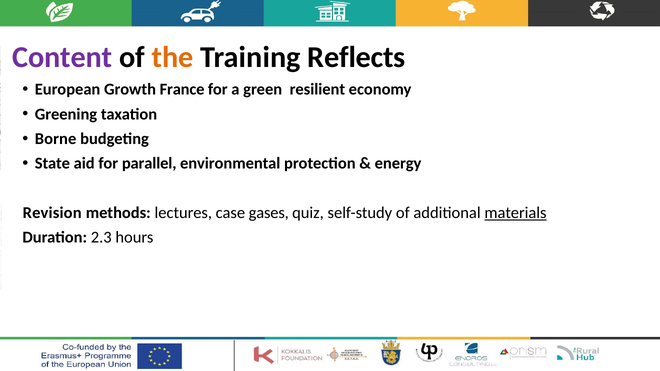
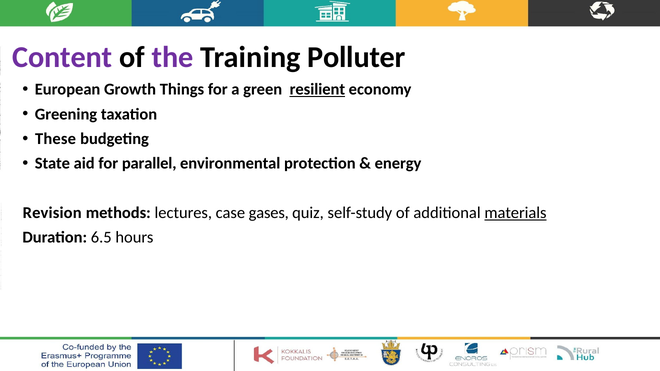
the colour: orange -> purple
Reflects: Reflects -> Polluter
France: France -> Things
resilient underline: none -> present
Borne: Borne -> These
2.3: 2.3 -> 6.5
